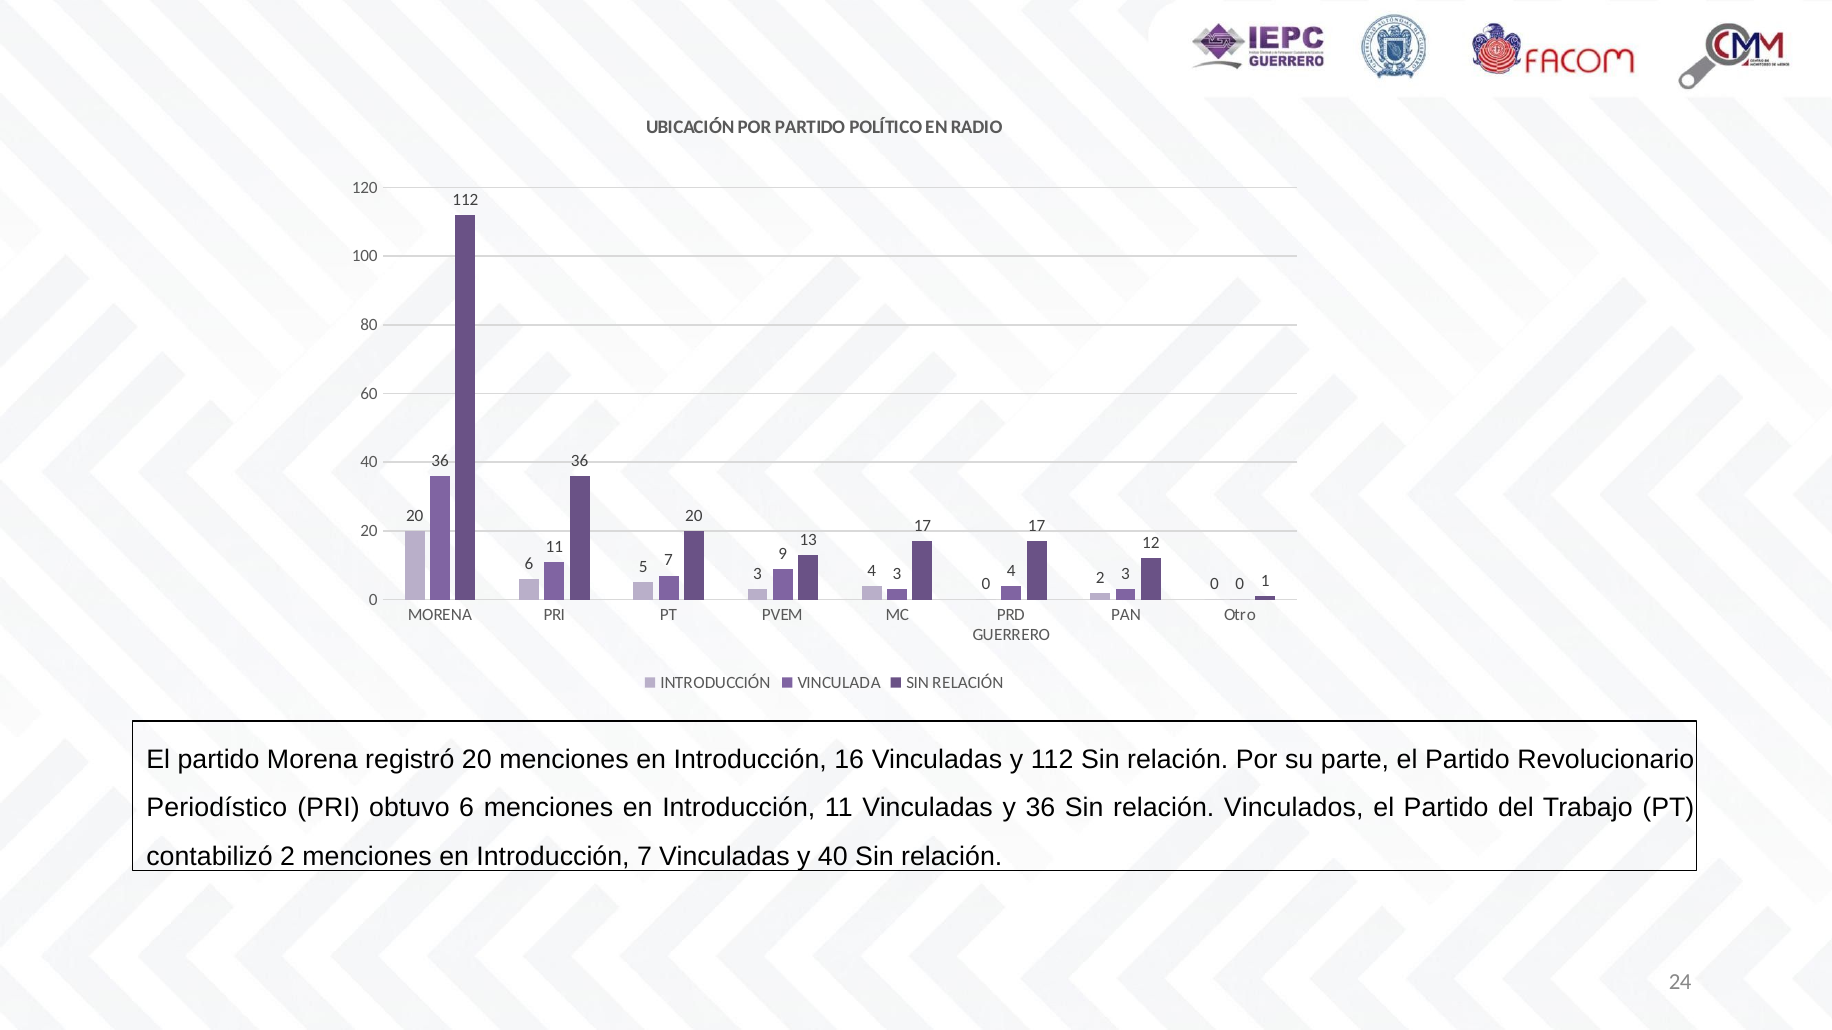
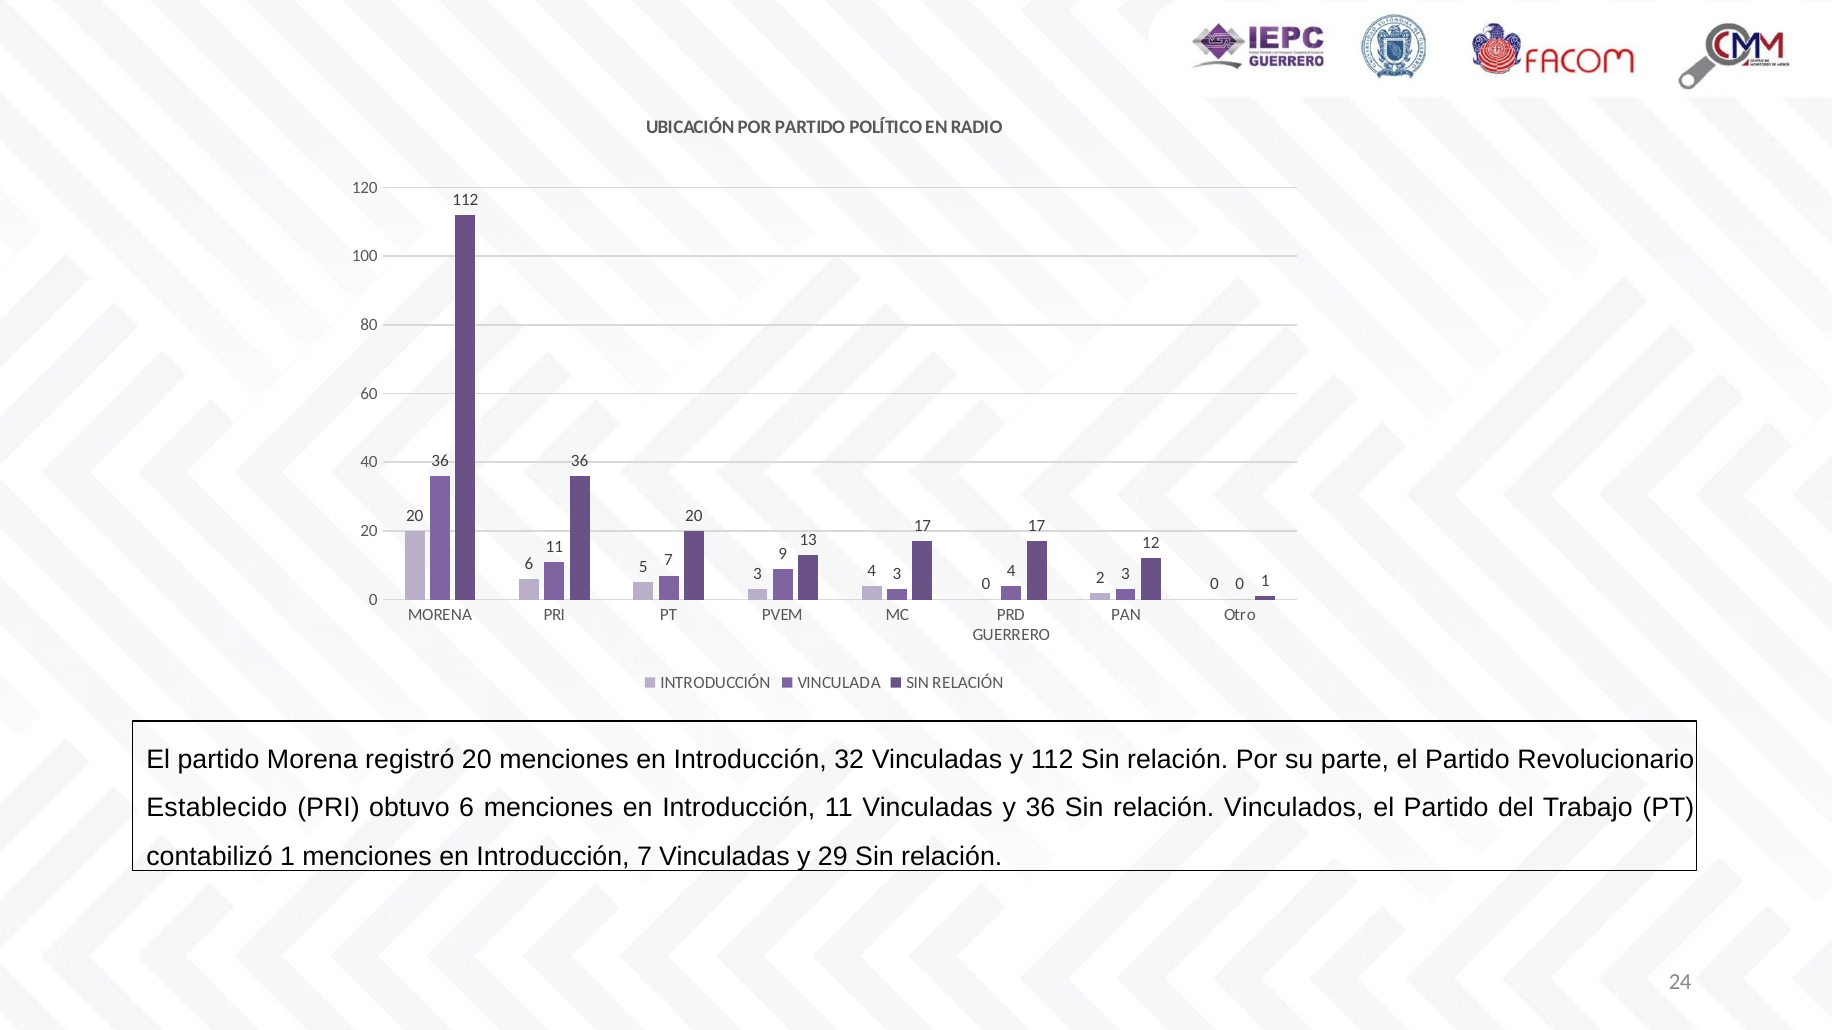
16: 16 -> 32
Periodístico: Periodístico -> Establecido
contabilizó 2: 2 -> 1
y 40: 40 -> 29
